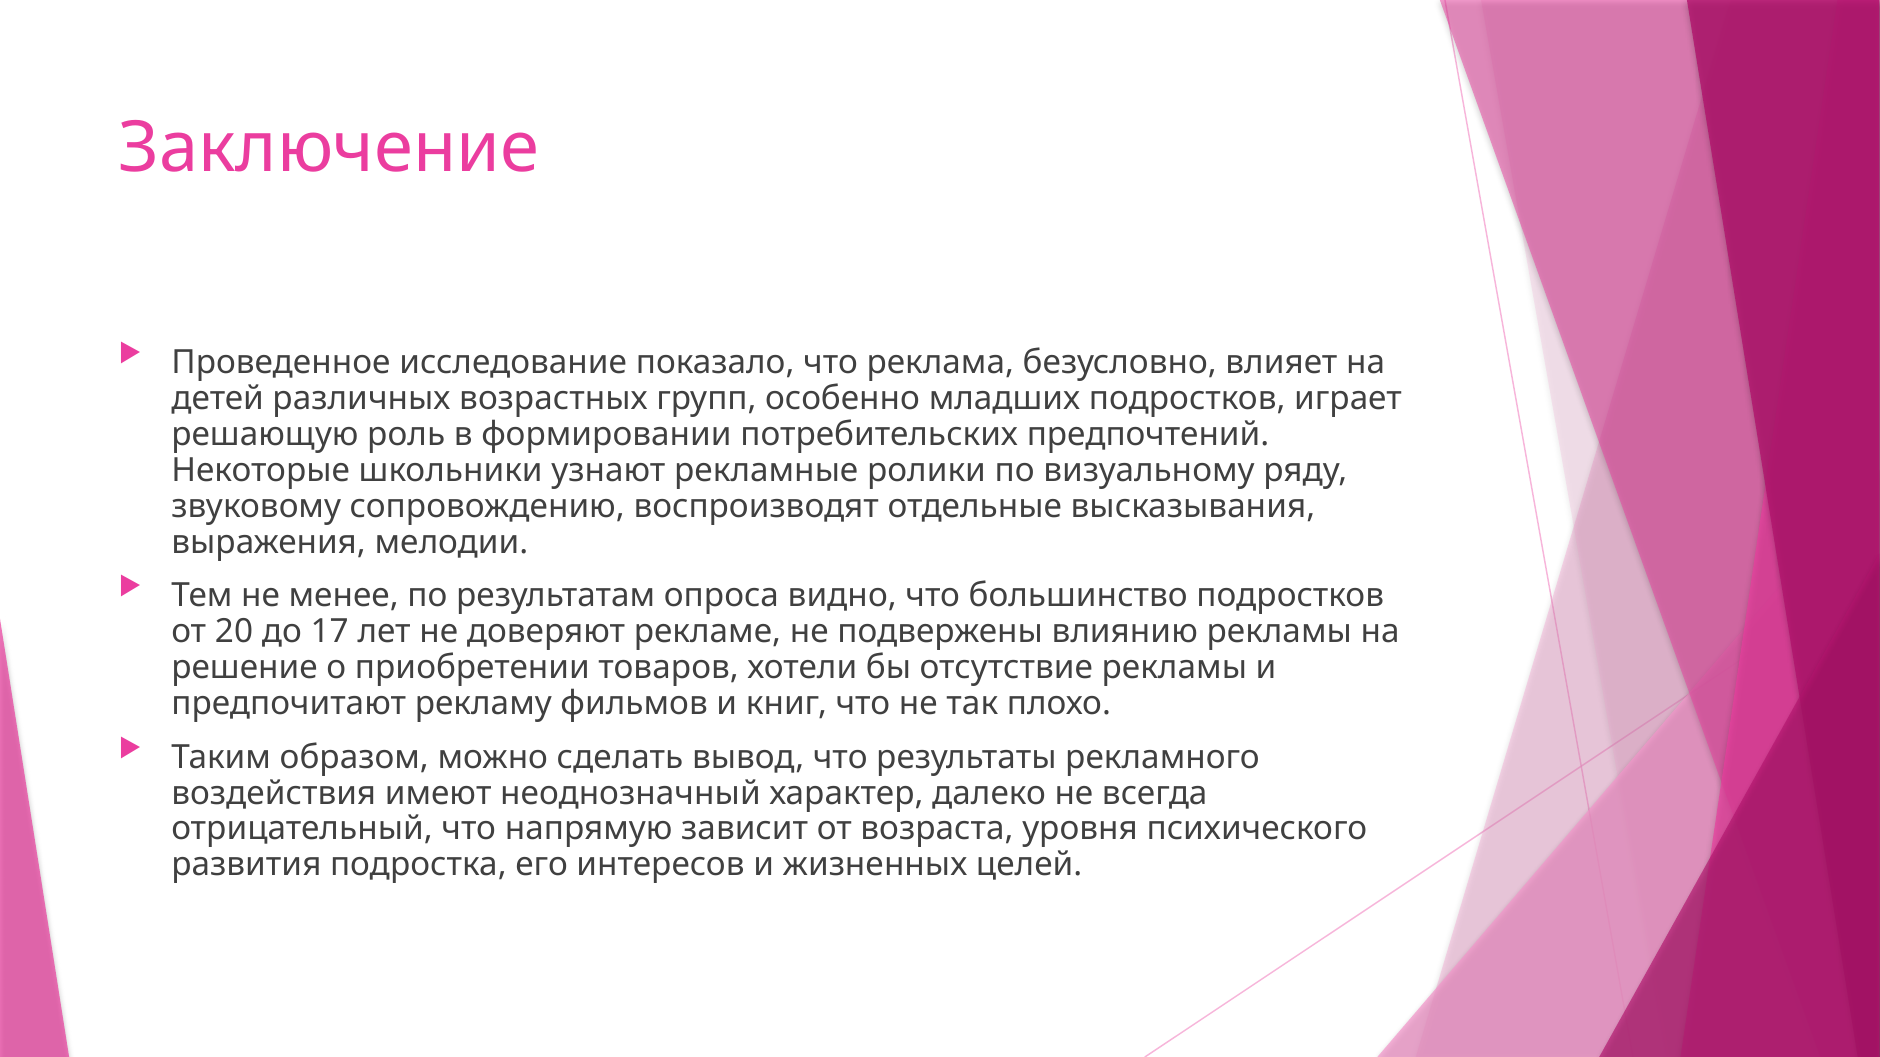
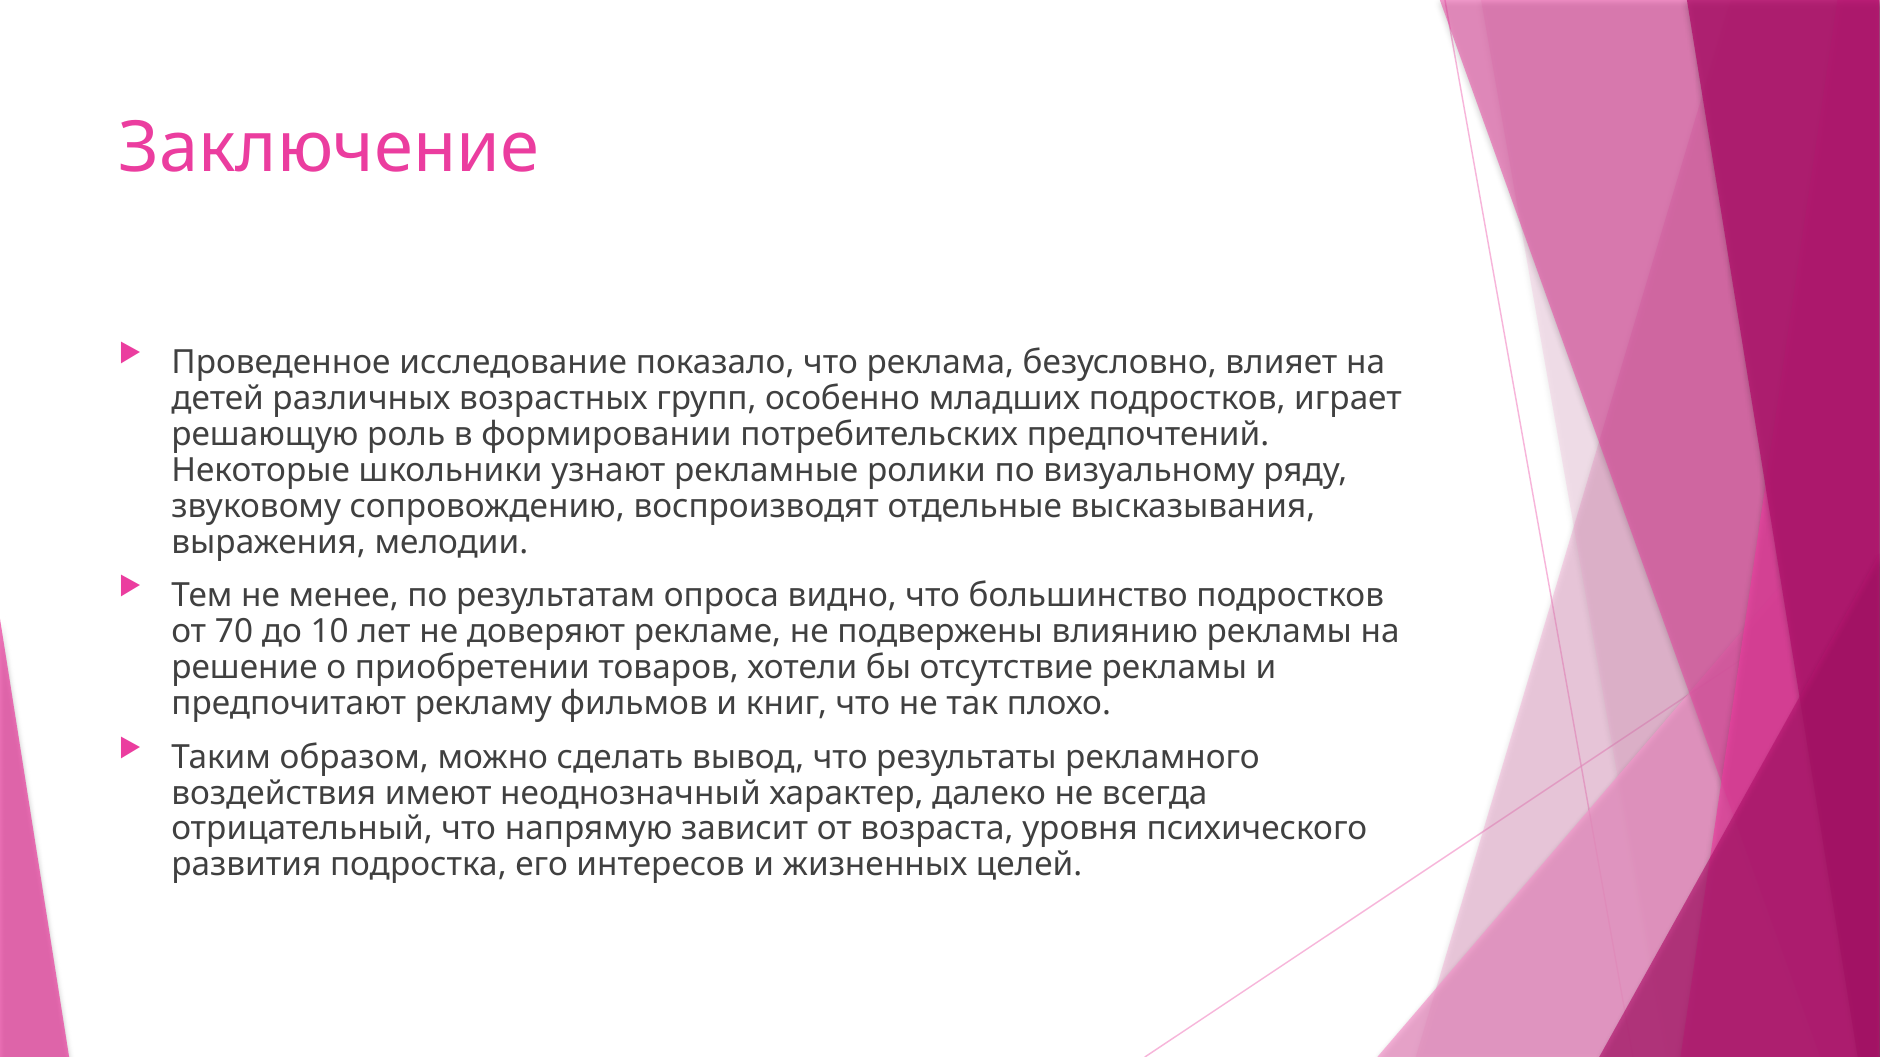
20: 20 -> 70
17: 17 -> 10
